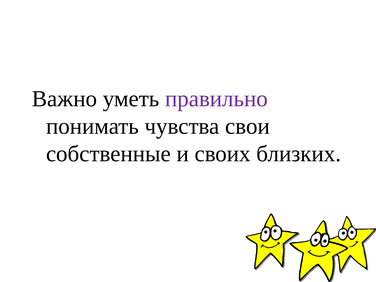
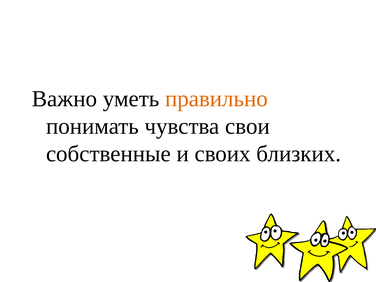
правильно colour: purple -> orange
